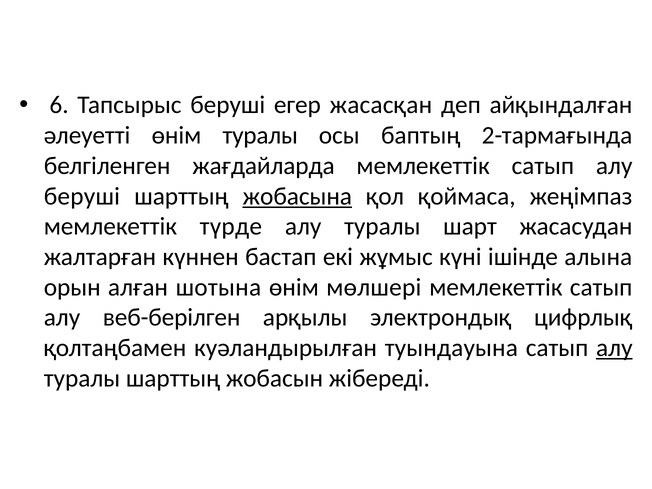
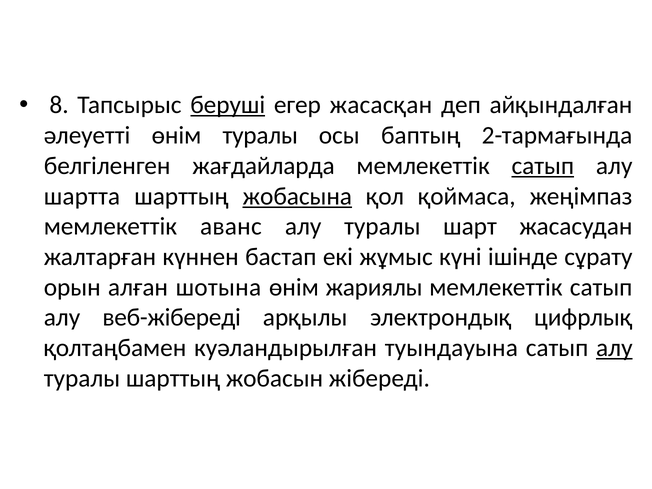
6: 6 -> 8
беруші at (228, 105) underline: none -> present
сатып at (543, 166) underline: none -> present
беруші at (82, 196): беруші -> шартта
түрде: түрде -> аванс
алына: алына -> сұрату
мөлшері: мөлшері -> жариялы
веб-берілген: веб-берілген -> веб-жібереді
